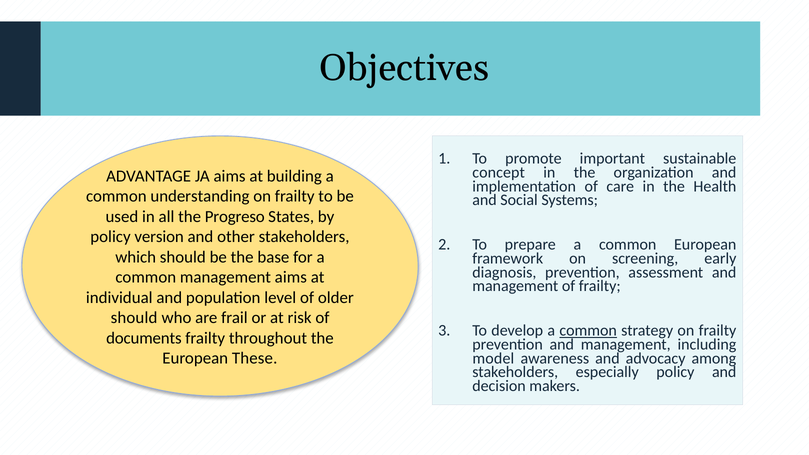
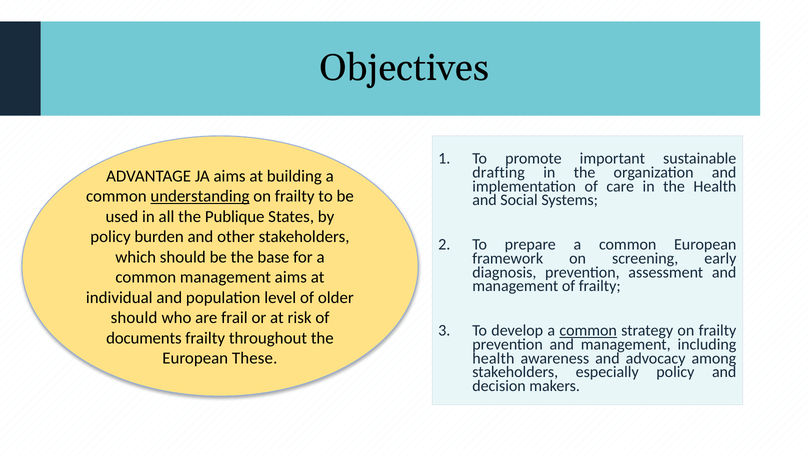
concept: concept -> drafting
understanding underline: none -> present
Progreso: Progreso -> Publique
version: version -> burden
model at (493, 358): model -> health
